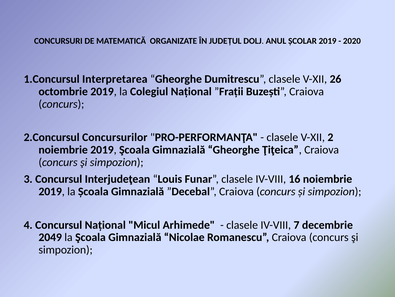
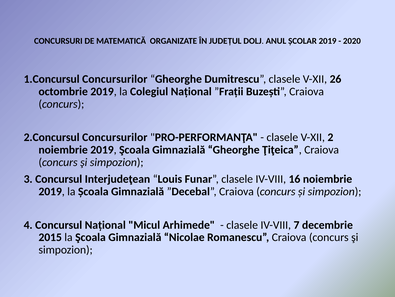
1.Concursul Interpretarea: Interpretarea -> Concursurilor
2049: 2049 -> 2015
